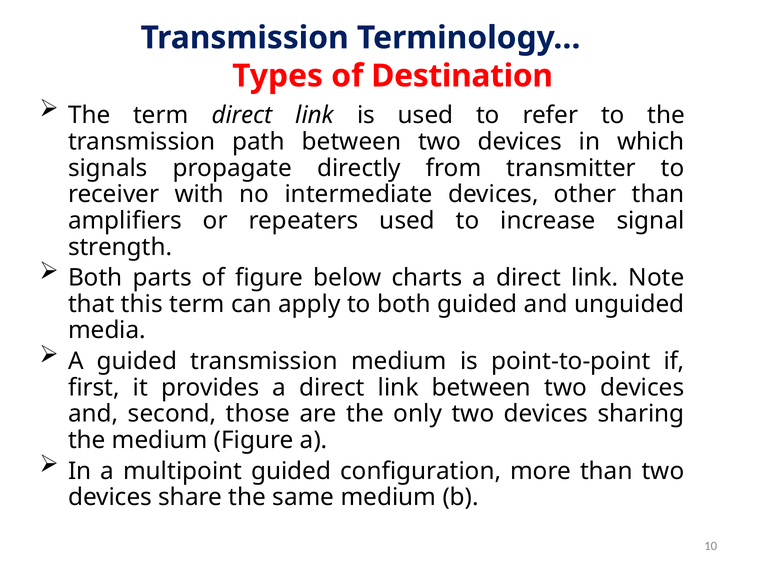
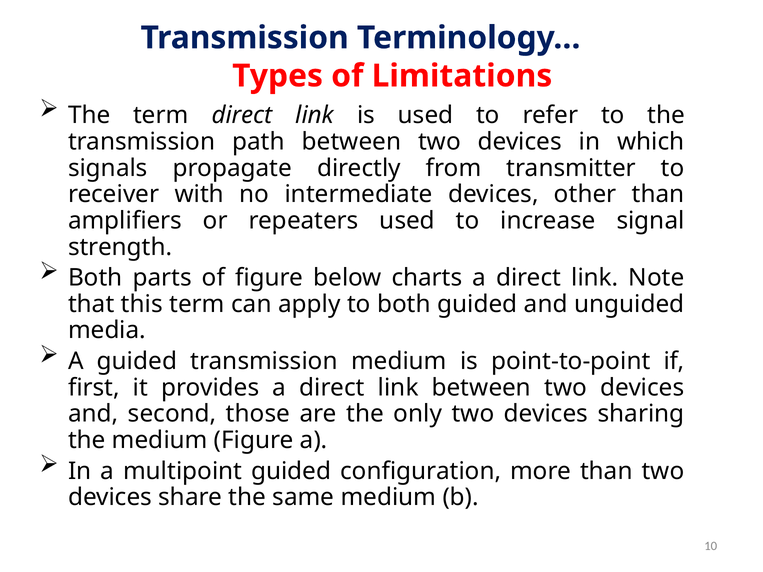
Destination: Destination -> Limitations
